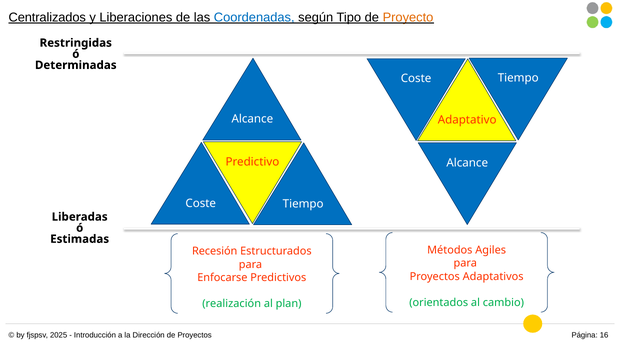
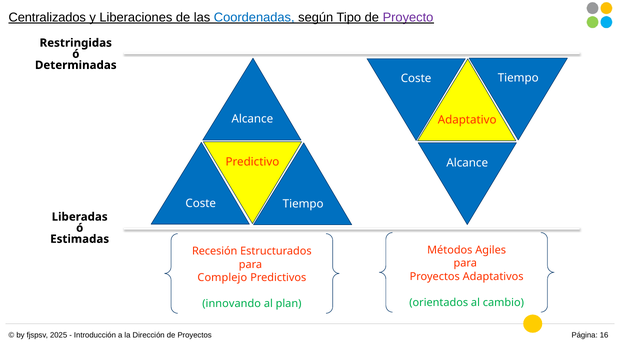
Proyecto colour: orange -> purple
Enfocarse: Enfocarse -> Complejo
realización: realización -> innovando
